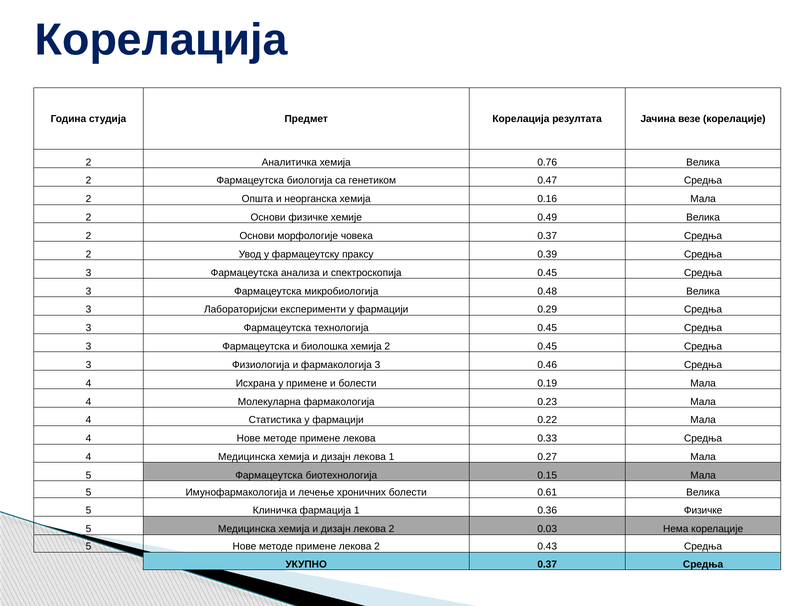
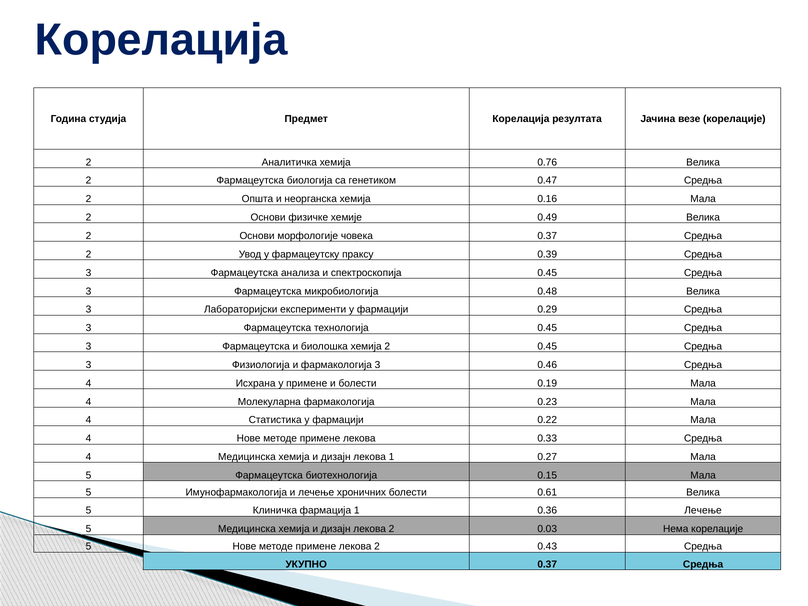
0.36 Физичке: Физичке -> Лечење
